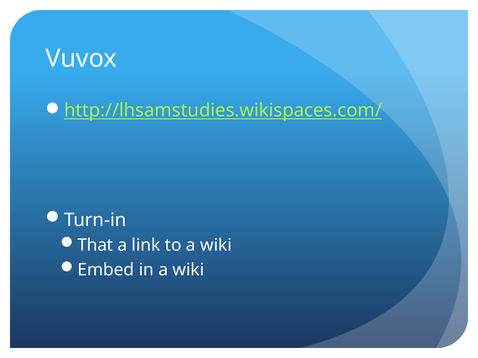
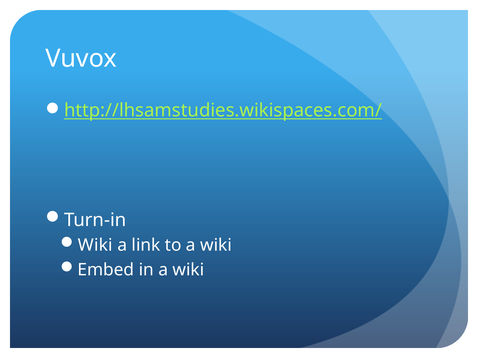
That at (95, 246): That -> Wiki
